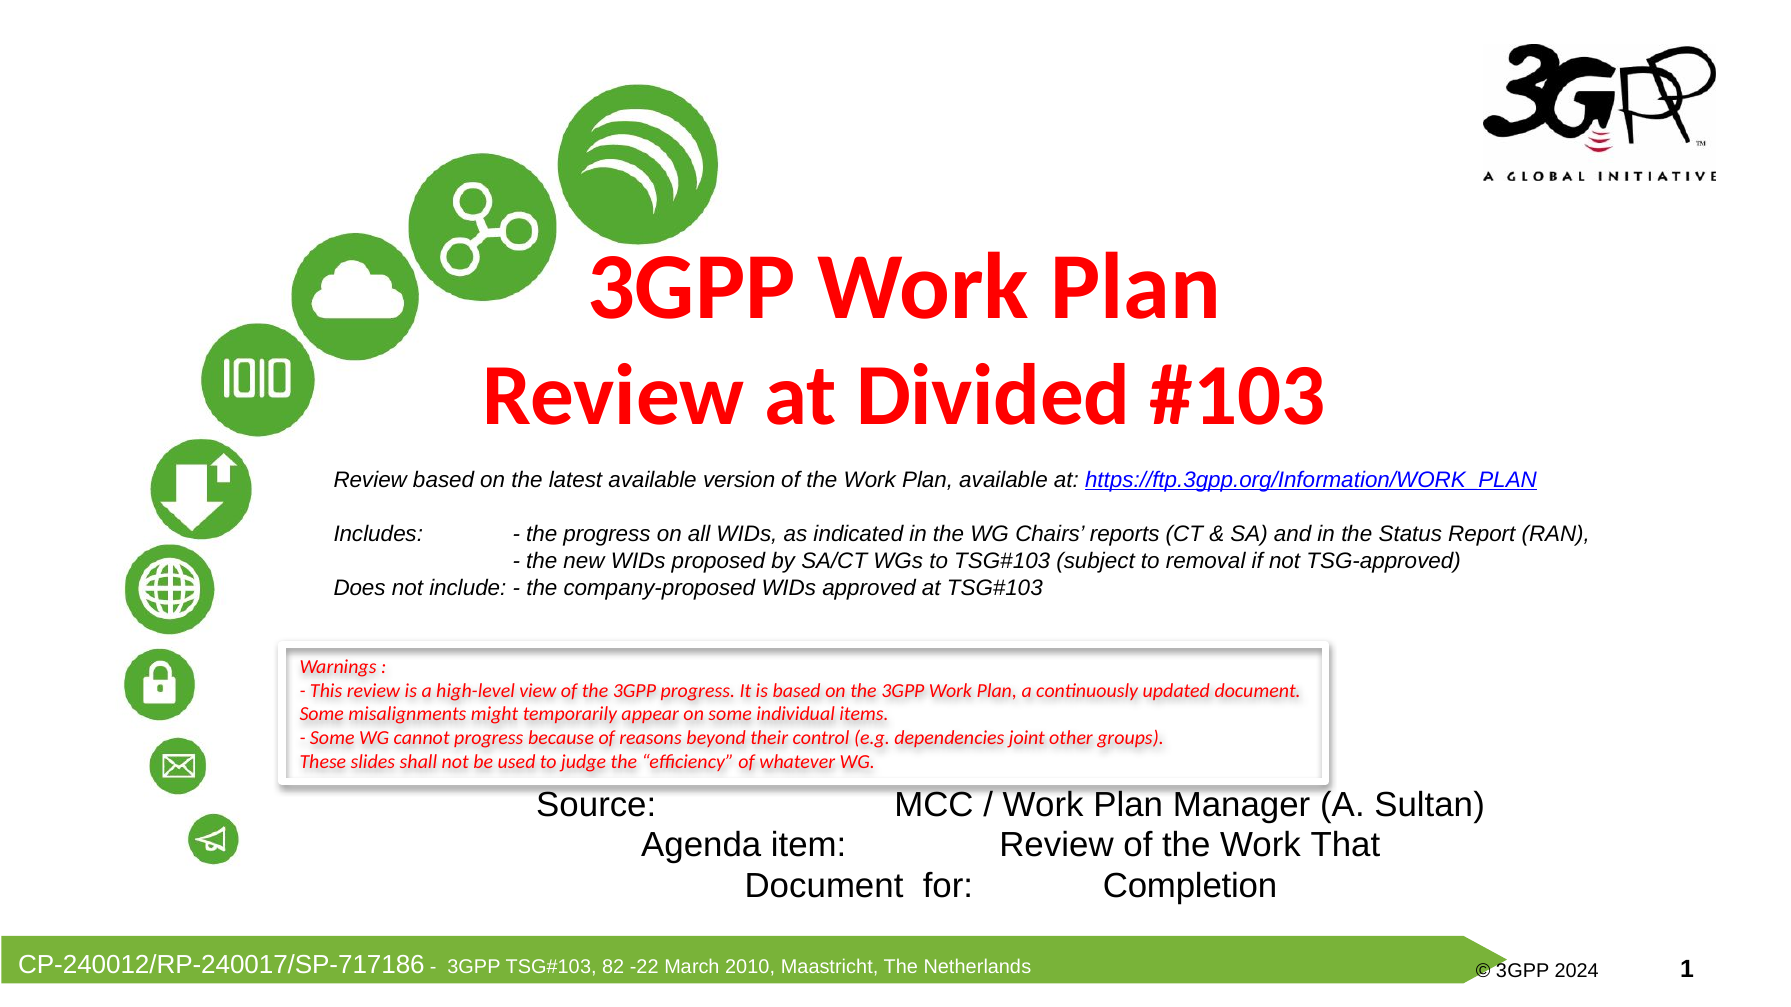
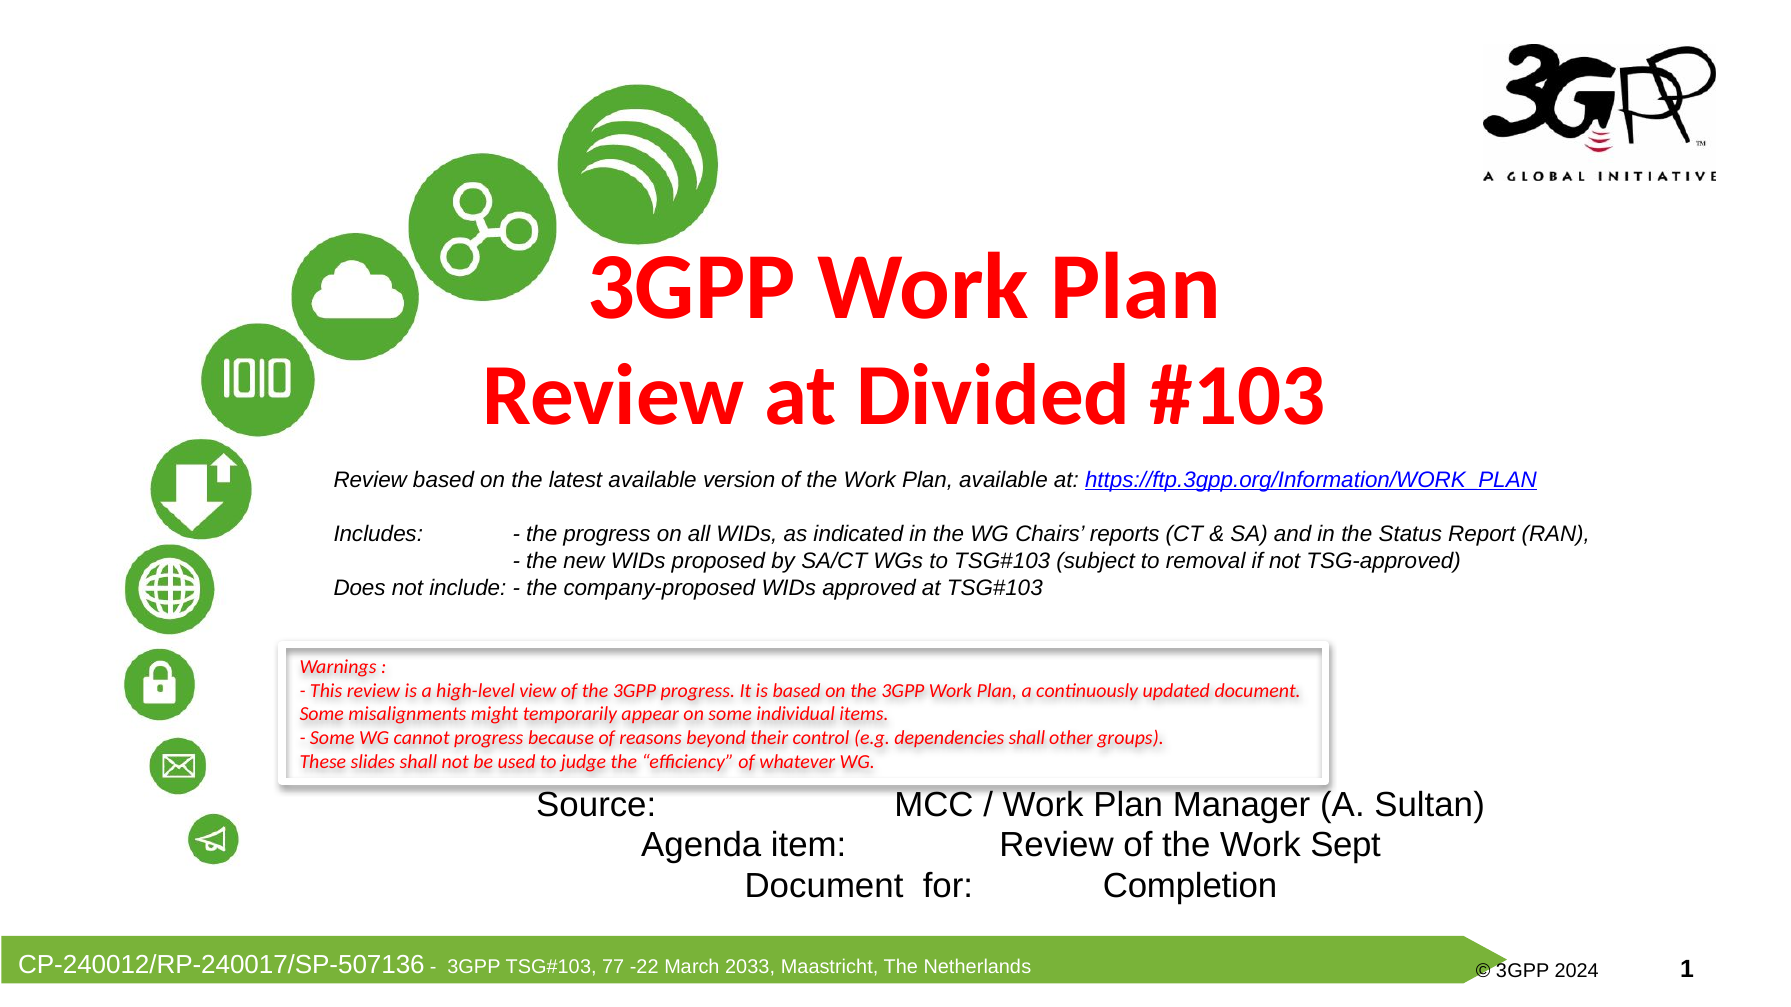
dependencies joint: joint -> shall
That: That -> Sept
CP-240012/RP-240017/SP-717186: CP-240012/RP-240017/SP-717186 -> CP-240012/RP-240017/SP-507136
82: 82 -> 77
2010: 2010 -> 2033
